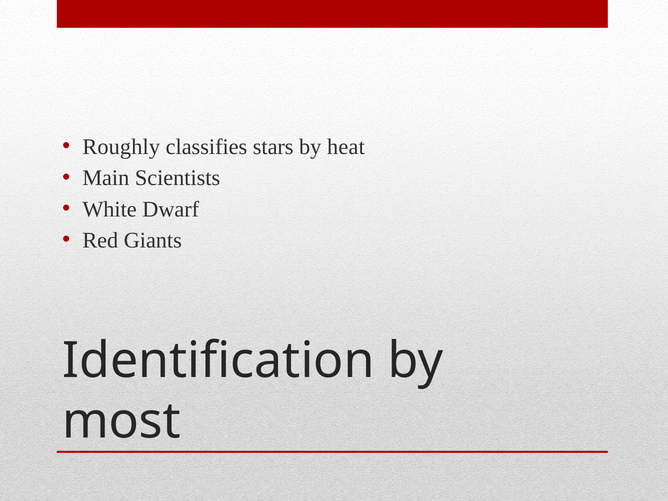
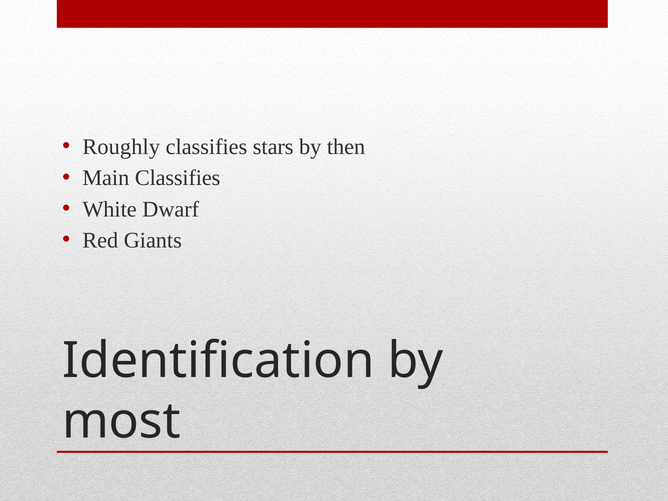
heat: heat -> then
Main Scientists: Scientists -> Classifies
